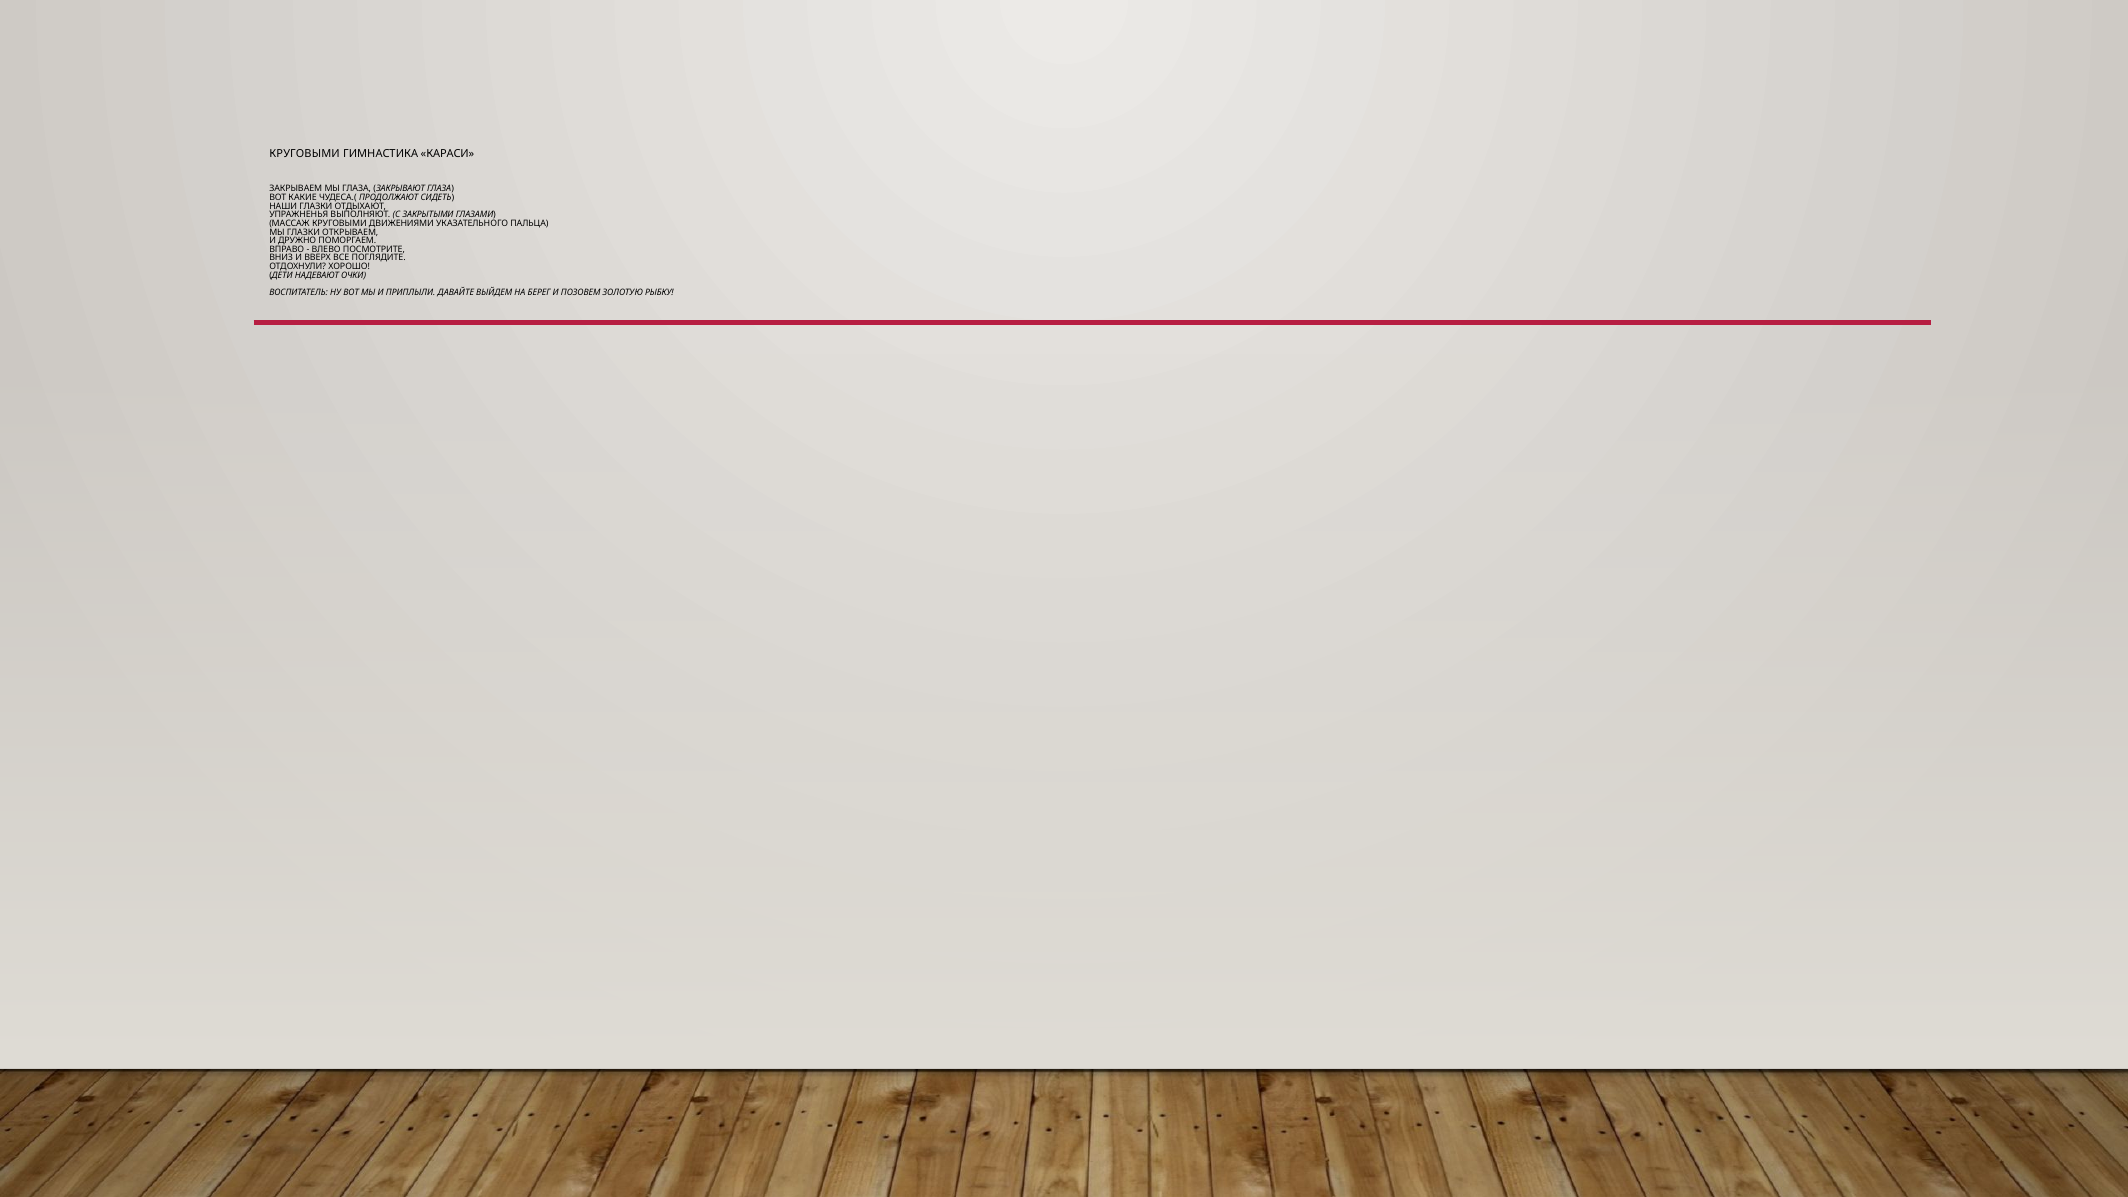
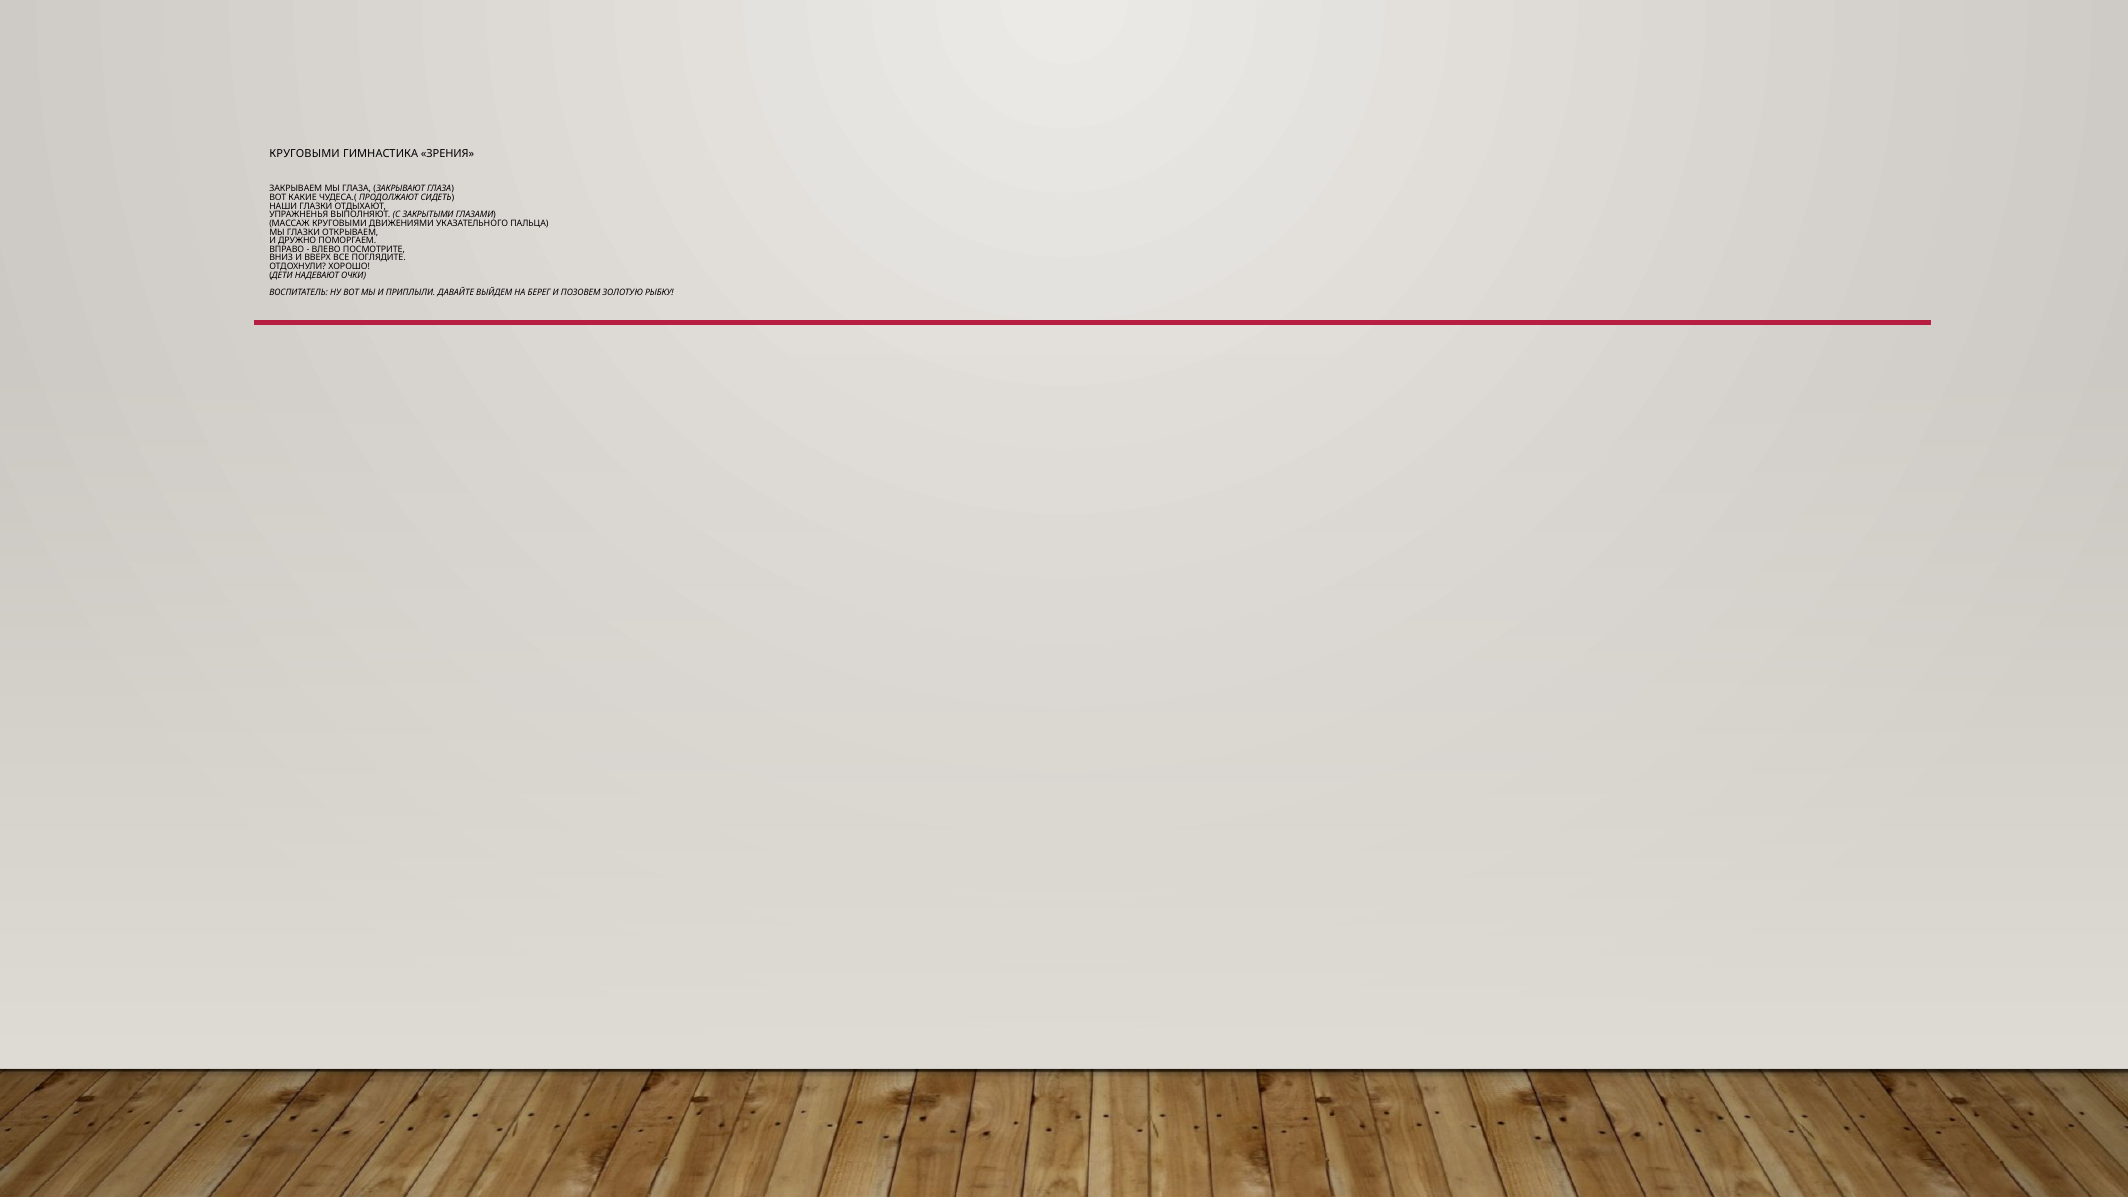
КАРАСИ: КАРАСИ -> ЗРЕНИЯ
